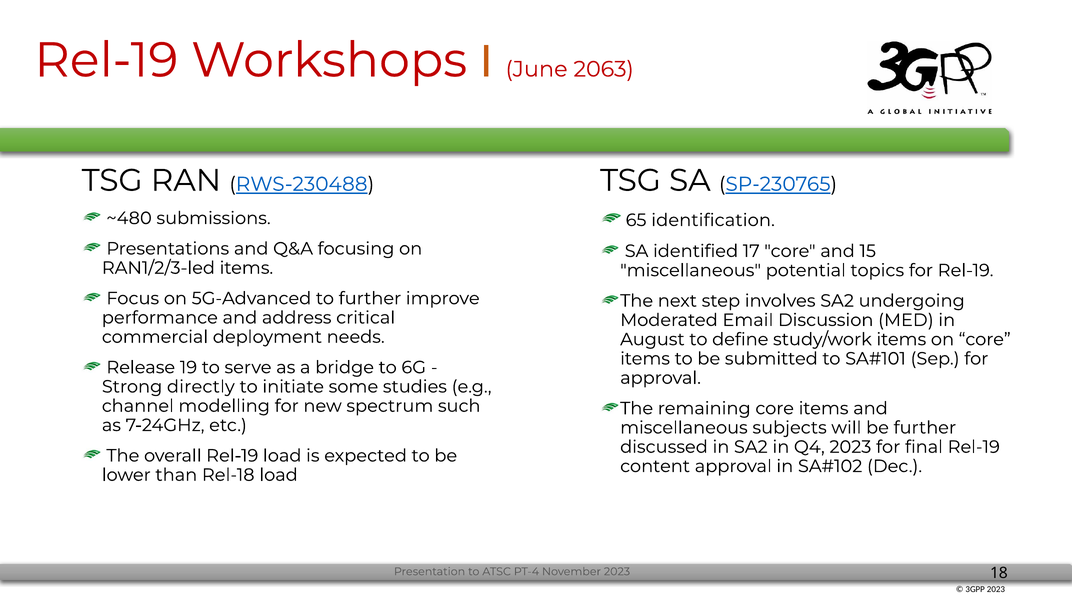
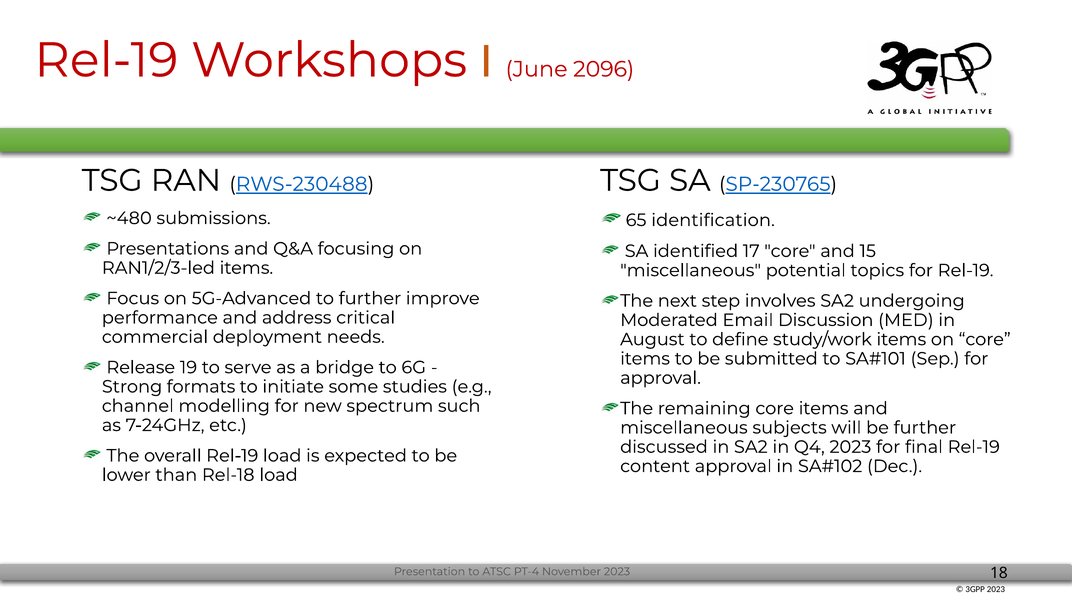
2063: 2063 -> 2096
directly: directly -> formats
